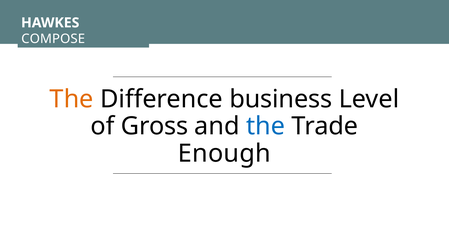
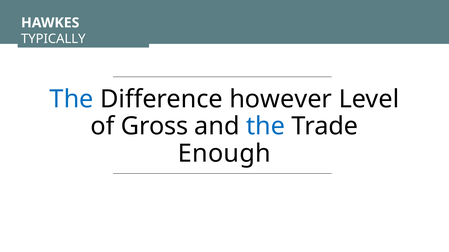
COMPOSE: COMPOSE -> TYPICALLY
The at (72, 99) colour: orange -> blue
business: business -> however
